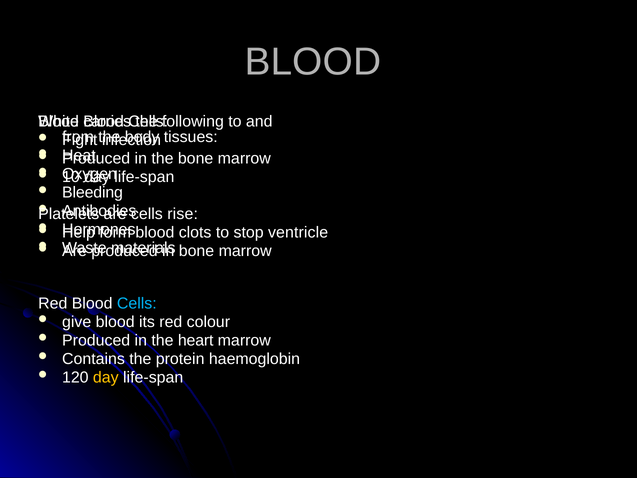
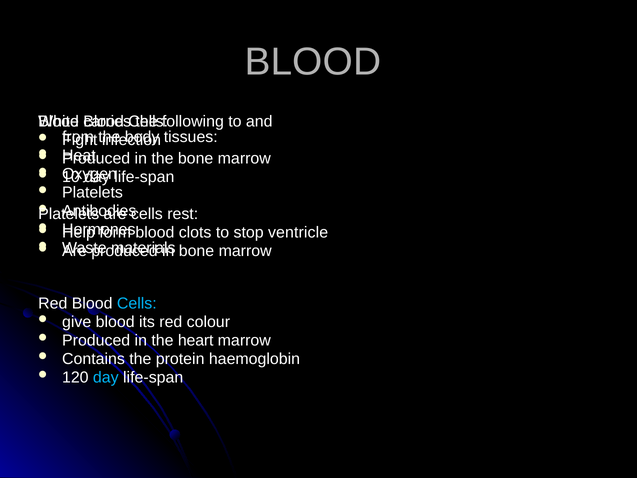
Bleeding at (93, 192): Bleeding -> Platelets
rise: rise -> rest
day at (106, 377) colour: yellow -> light blue
